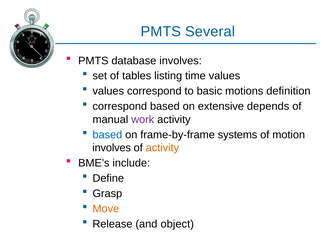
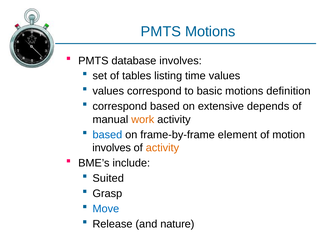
PMTS Several: Several -> Motions
work colour: purple -> orange
systems: systems -> element
Define: Define -> Suited
Move colour: orange -> blue
object: object -> nature
